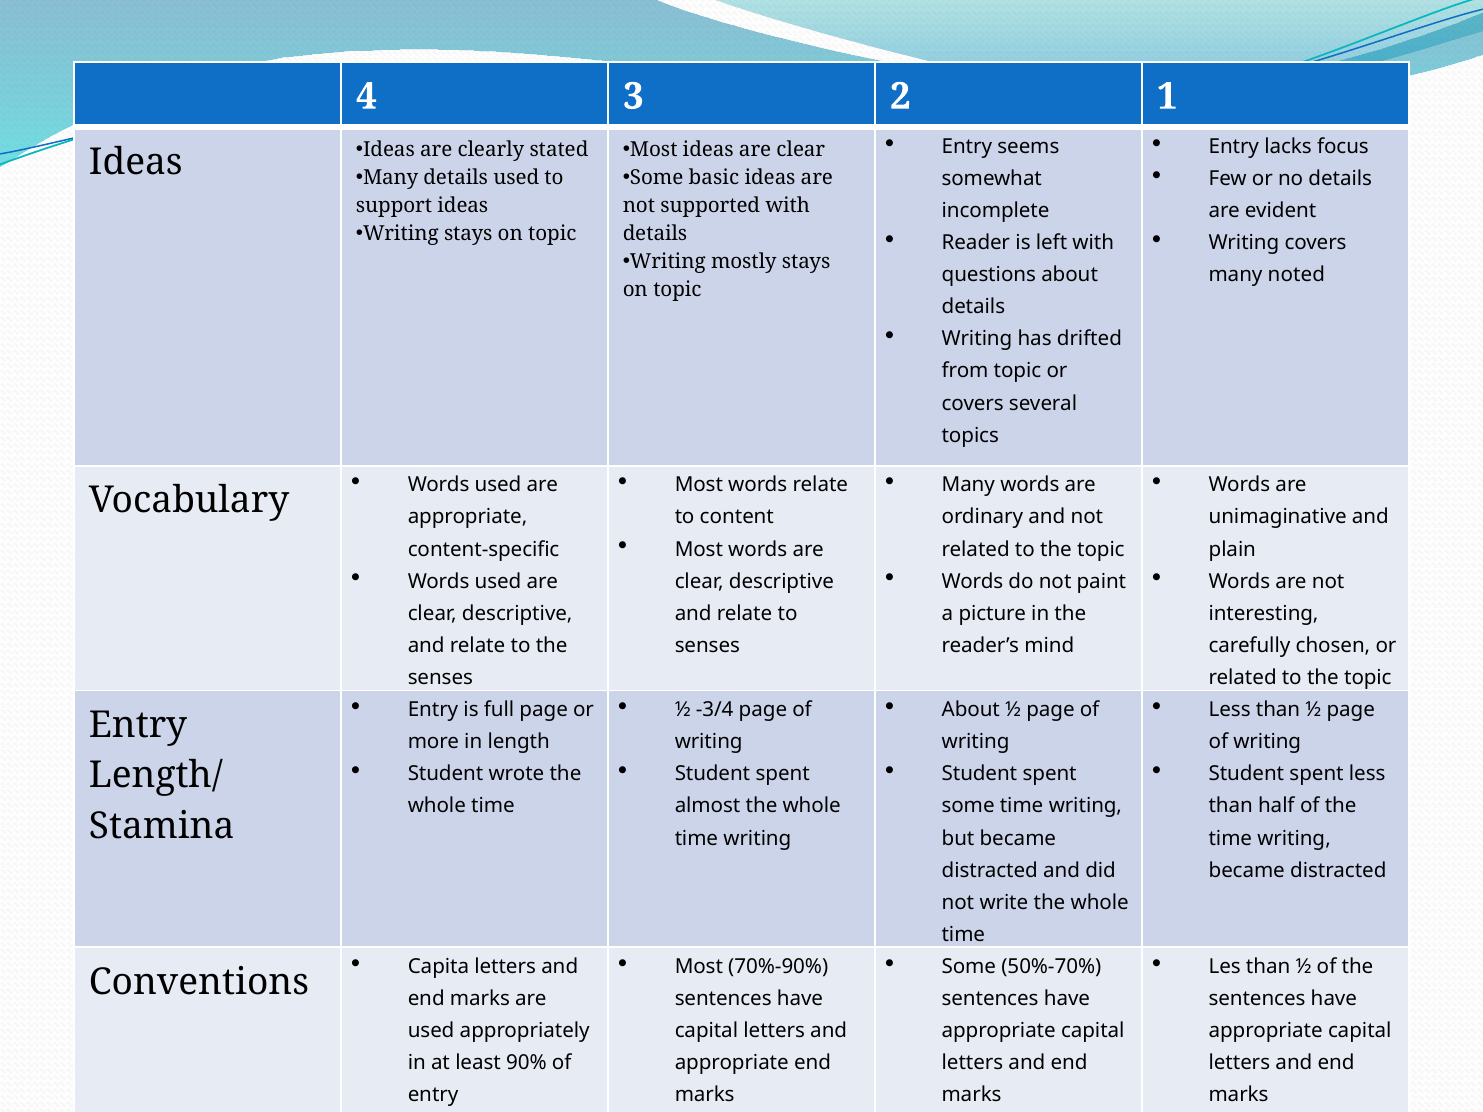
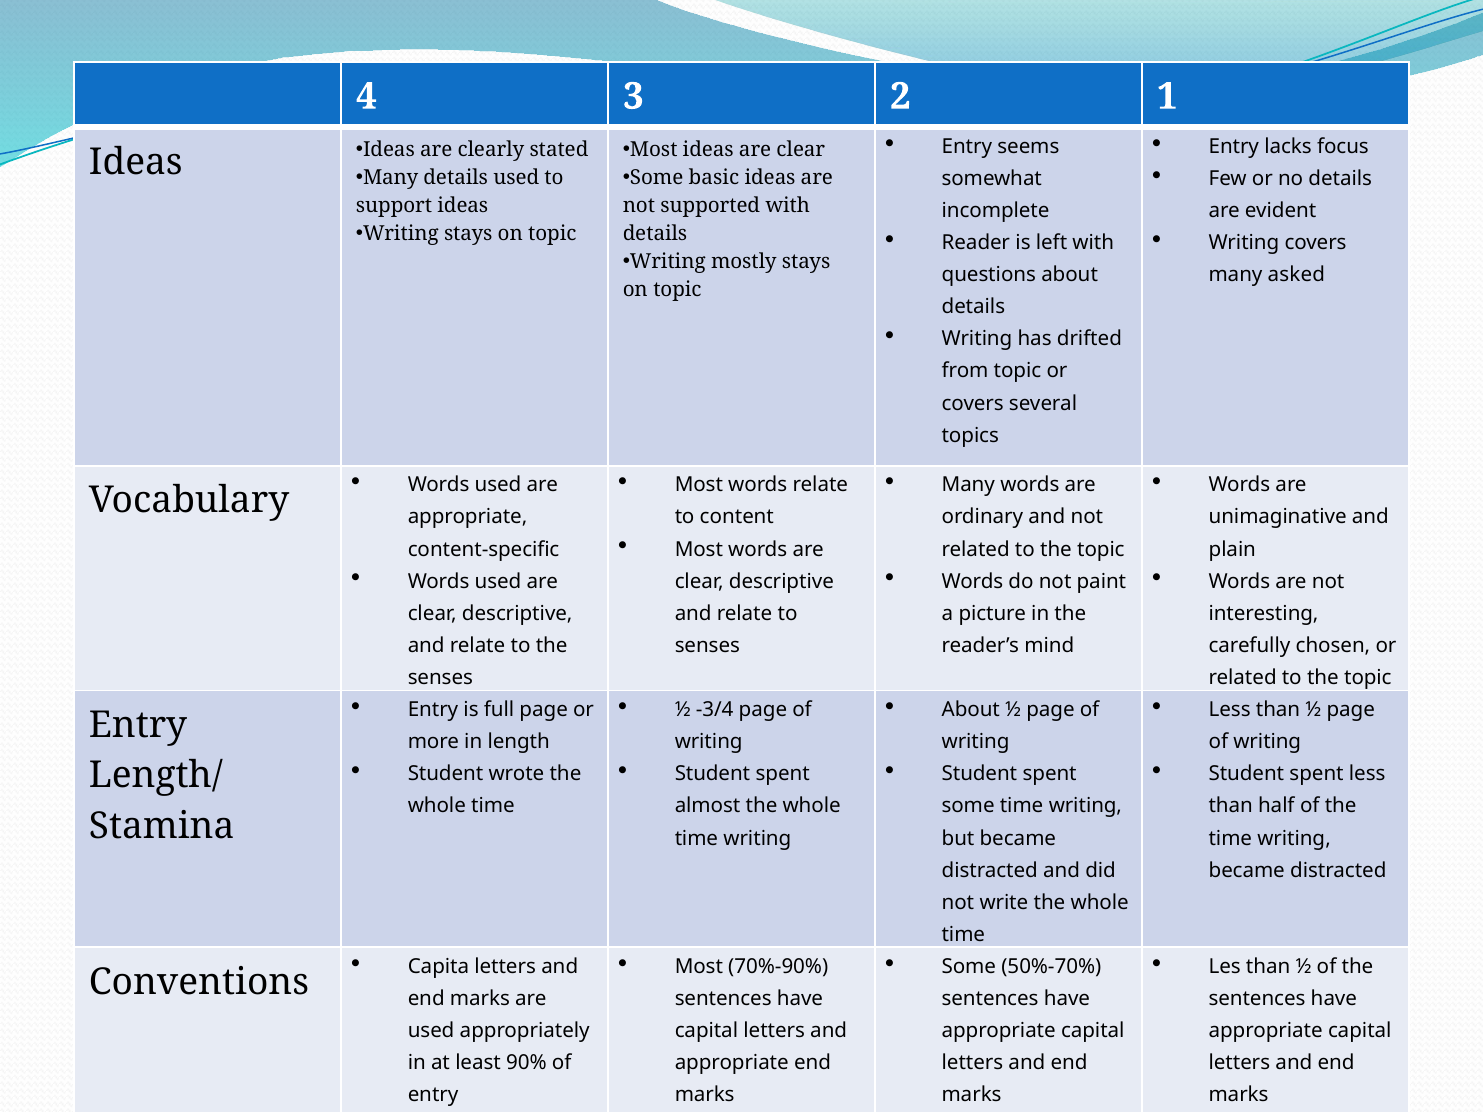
noted: noted -> asked
